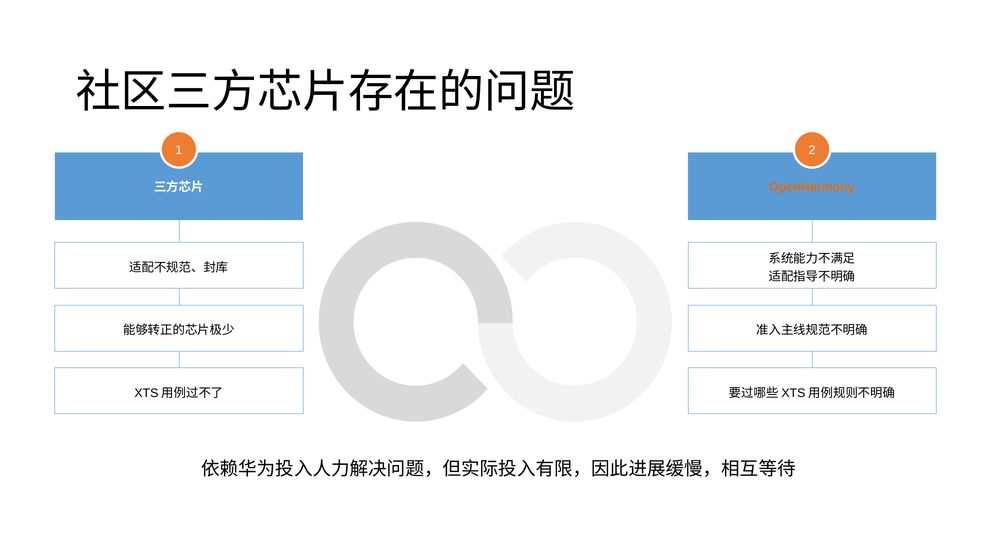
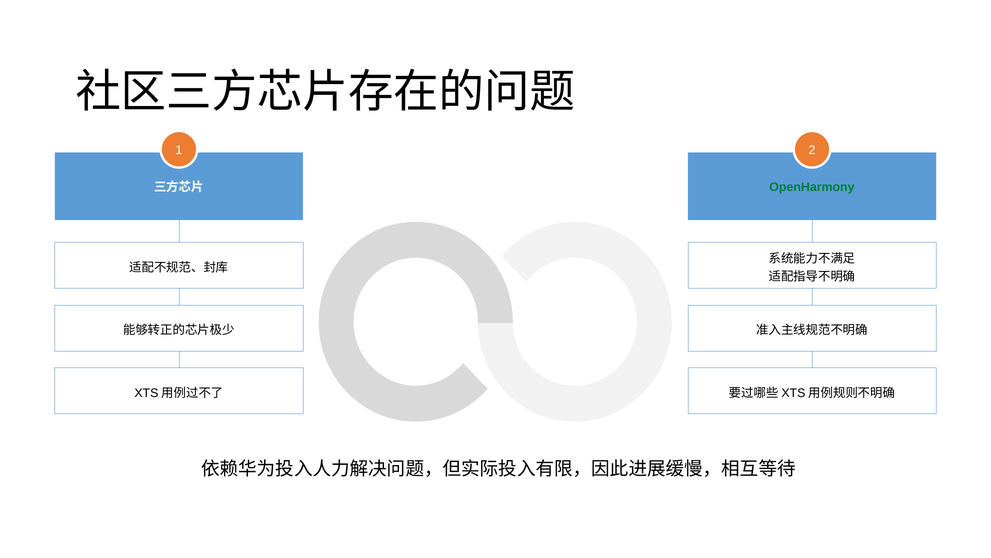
OpenHarmony colour: orange -> green
